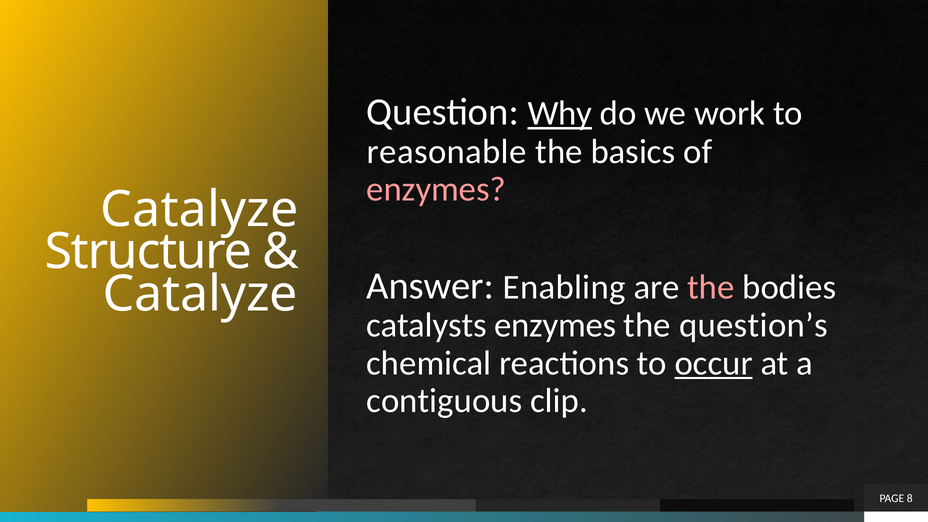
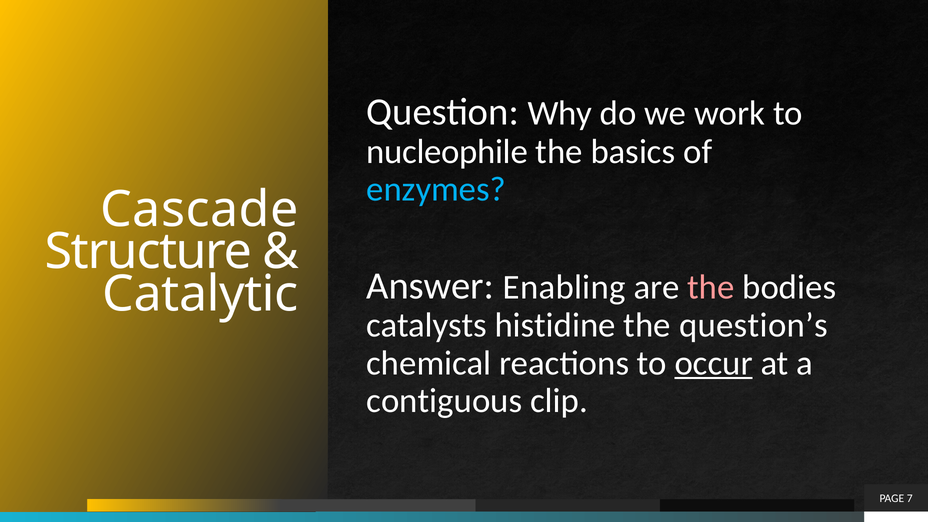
Why underline: present -> none
reasonable: reasonable -> nucleophile
enzymes at (436, 189) colour: pink -> light blue
Catalyze at (199, 210): Catalyze -> Cascade
Catalyze at (200, 294): Catalyze -> Catalytic
catalysts enzymes: enzymes -> histidine
8: 8 -> 7
